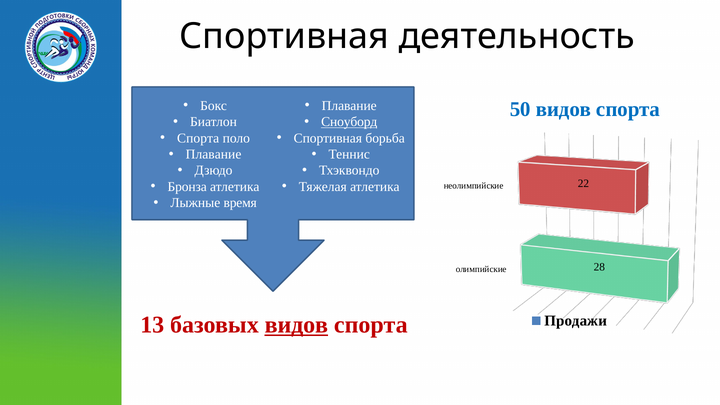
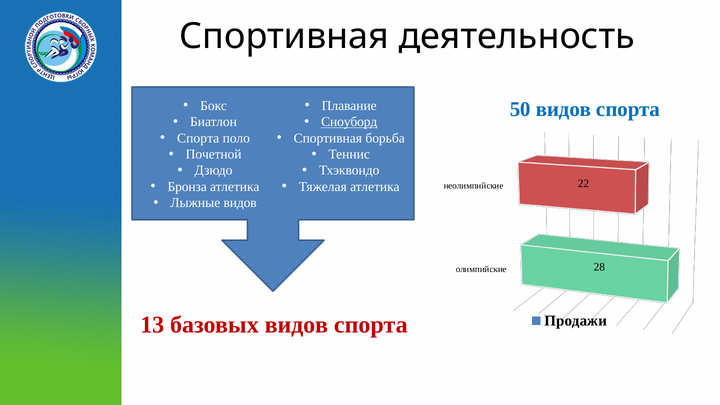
Плавание at (214, 154): Плавание -> Почетной
Лыжные время: время -> видов
видов at (296, 325) underline: present -> none
